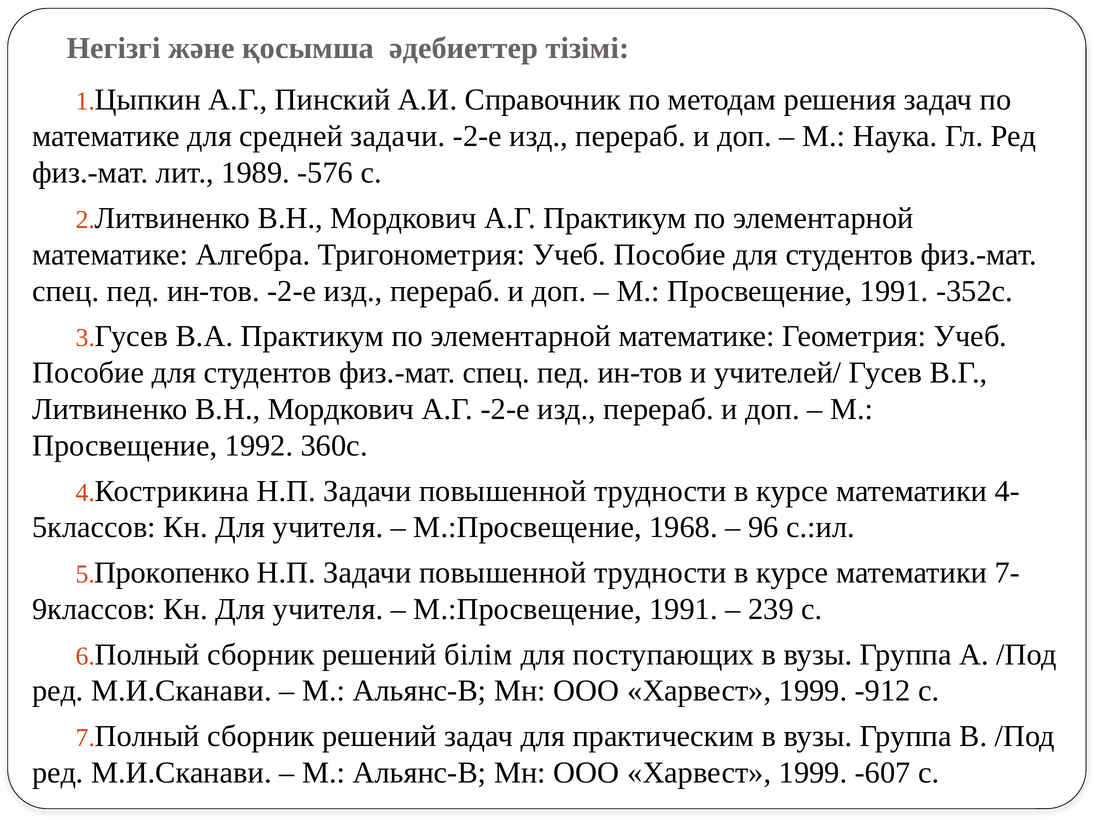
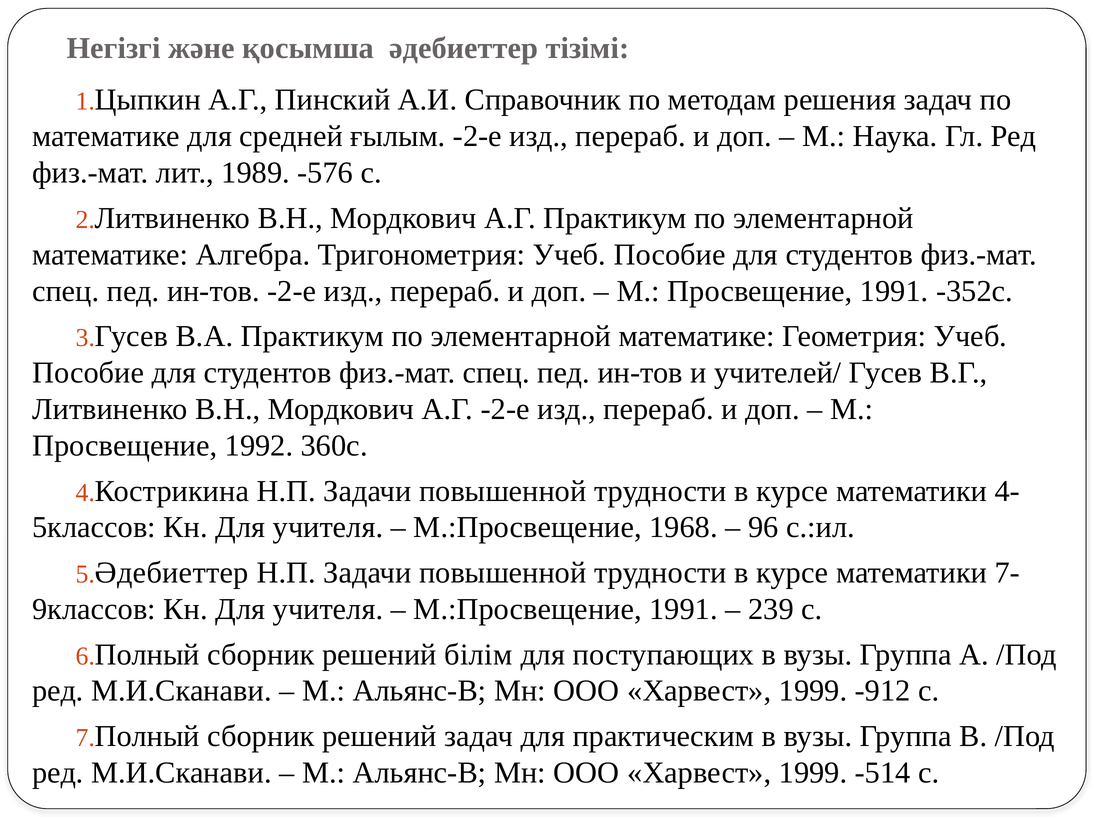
средней задачи: задачи -> ғылым
Прокопенко at (172, 573): Прокопенко -> Әдебиеттер
-607: -607 -> -514
